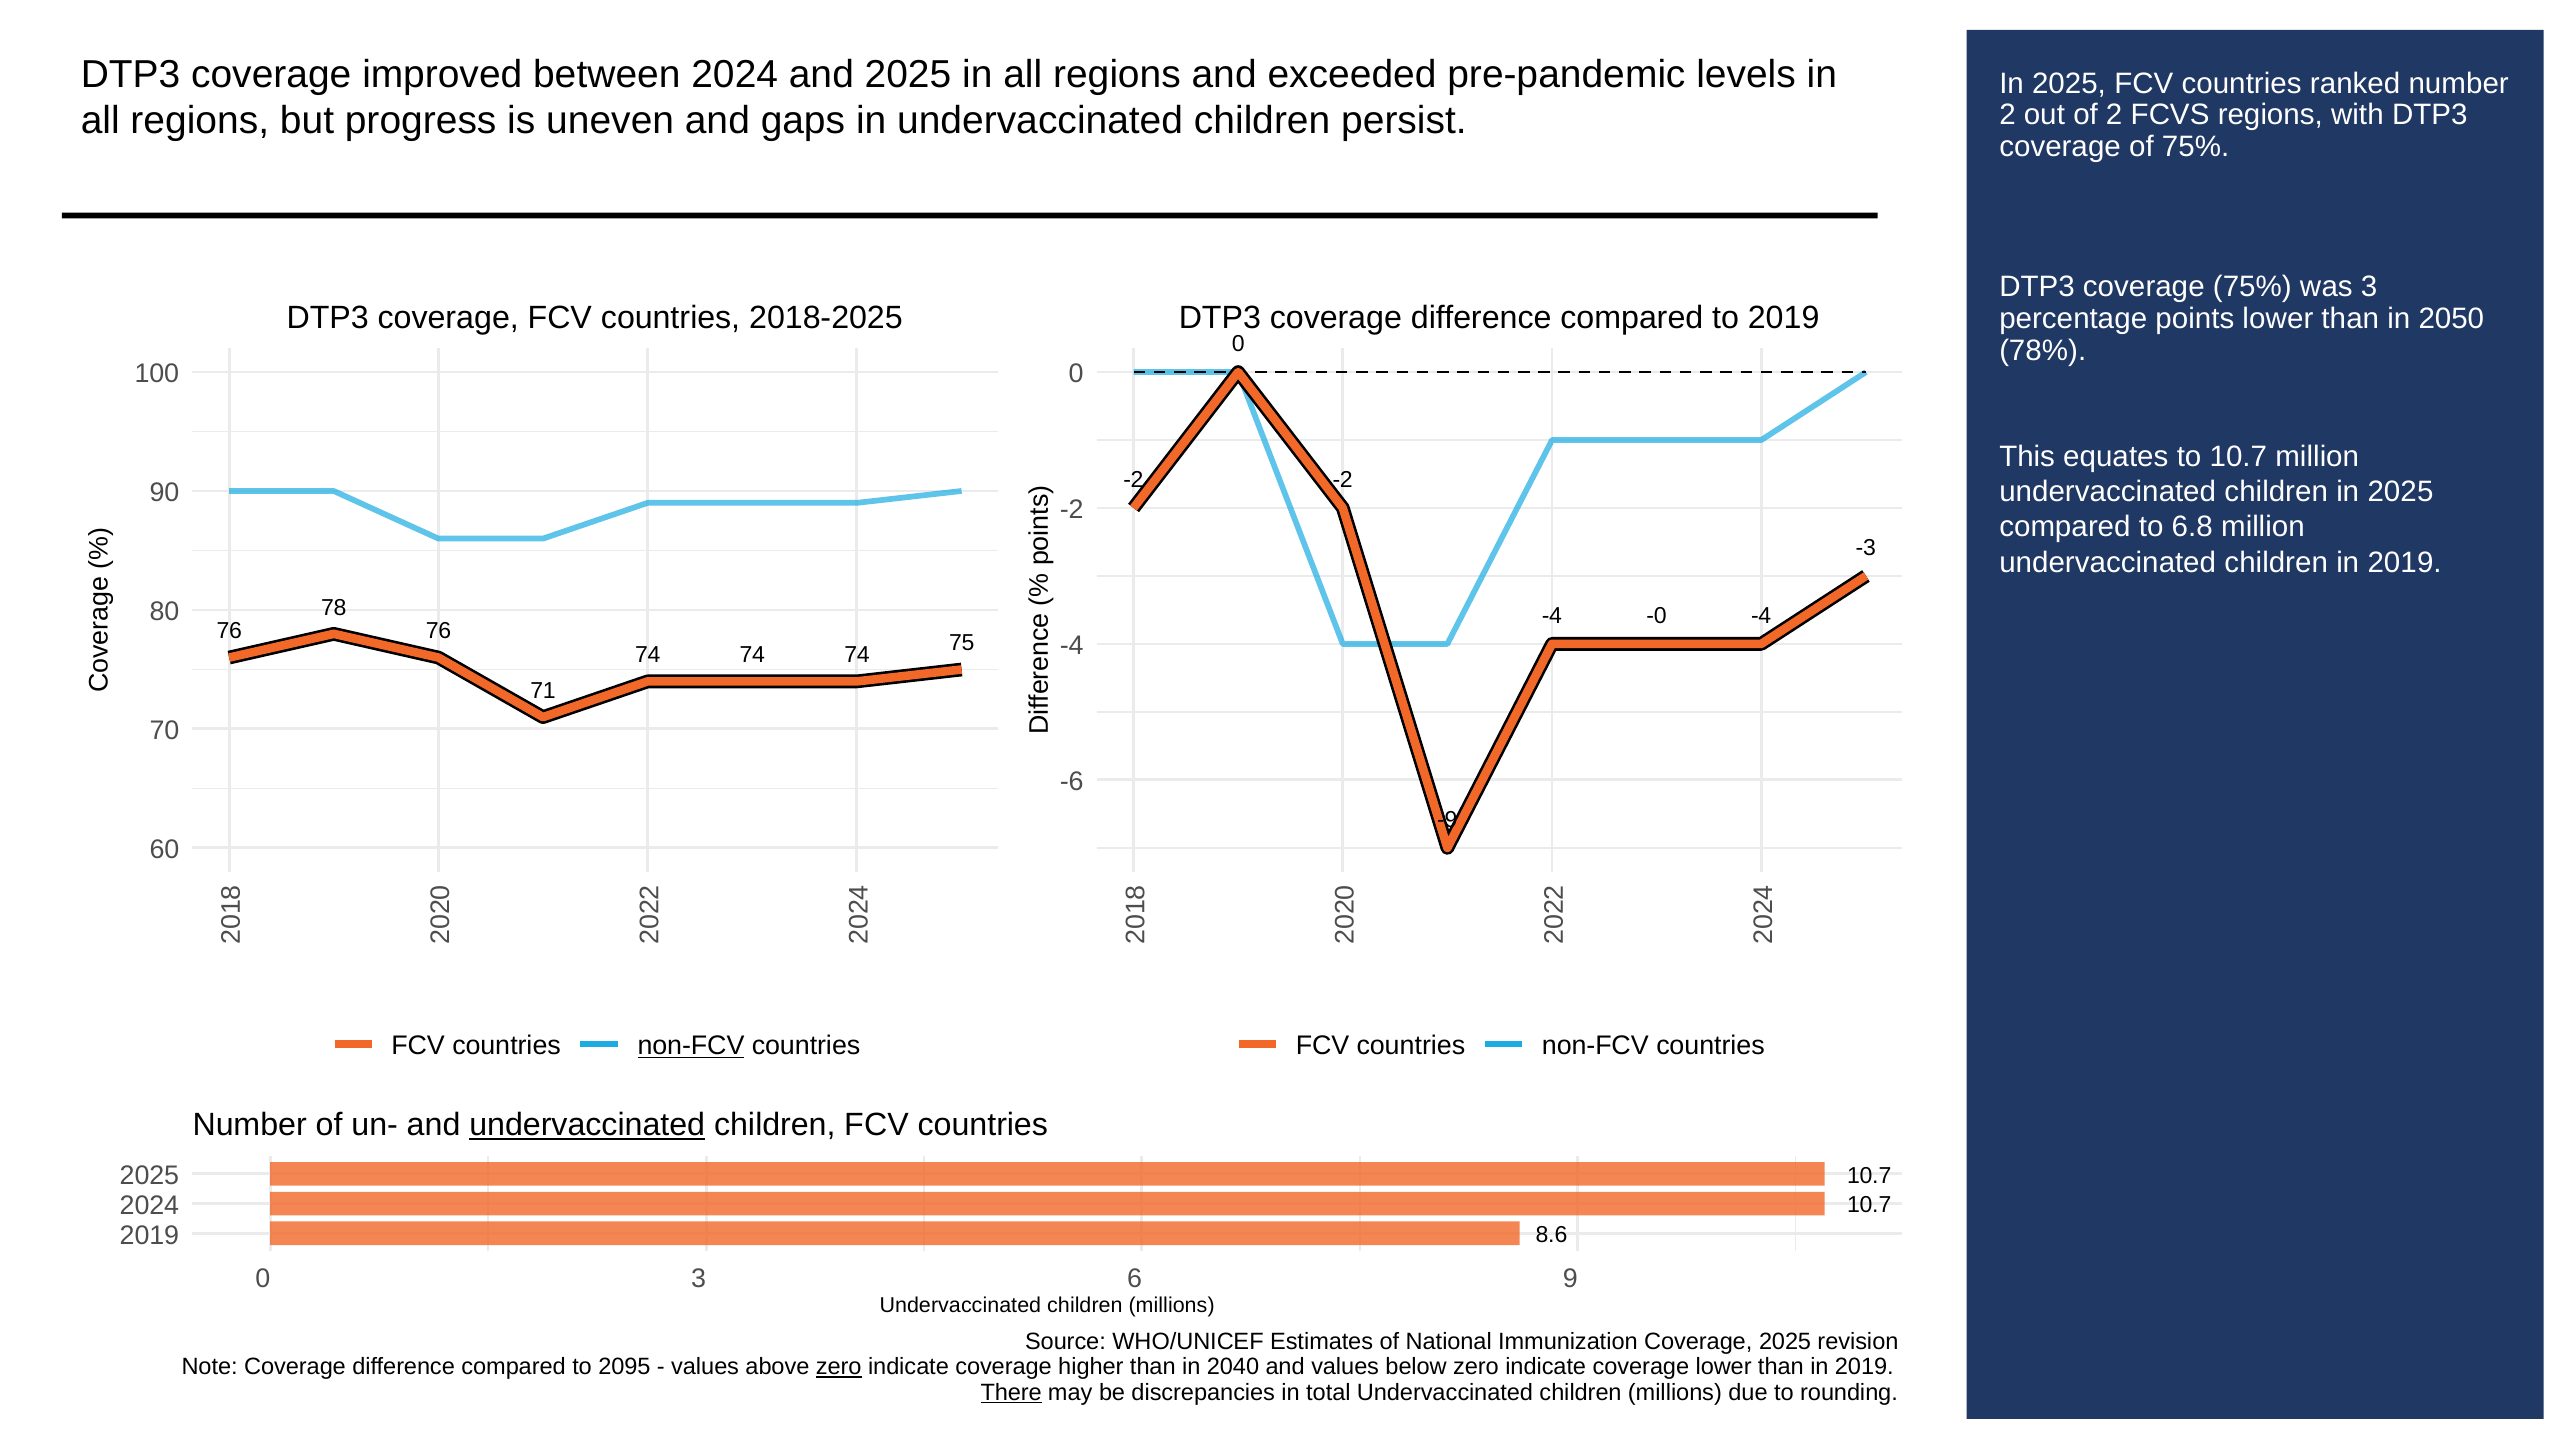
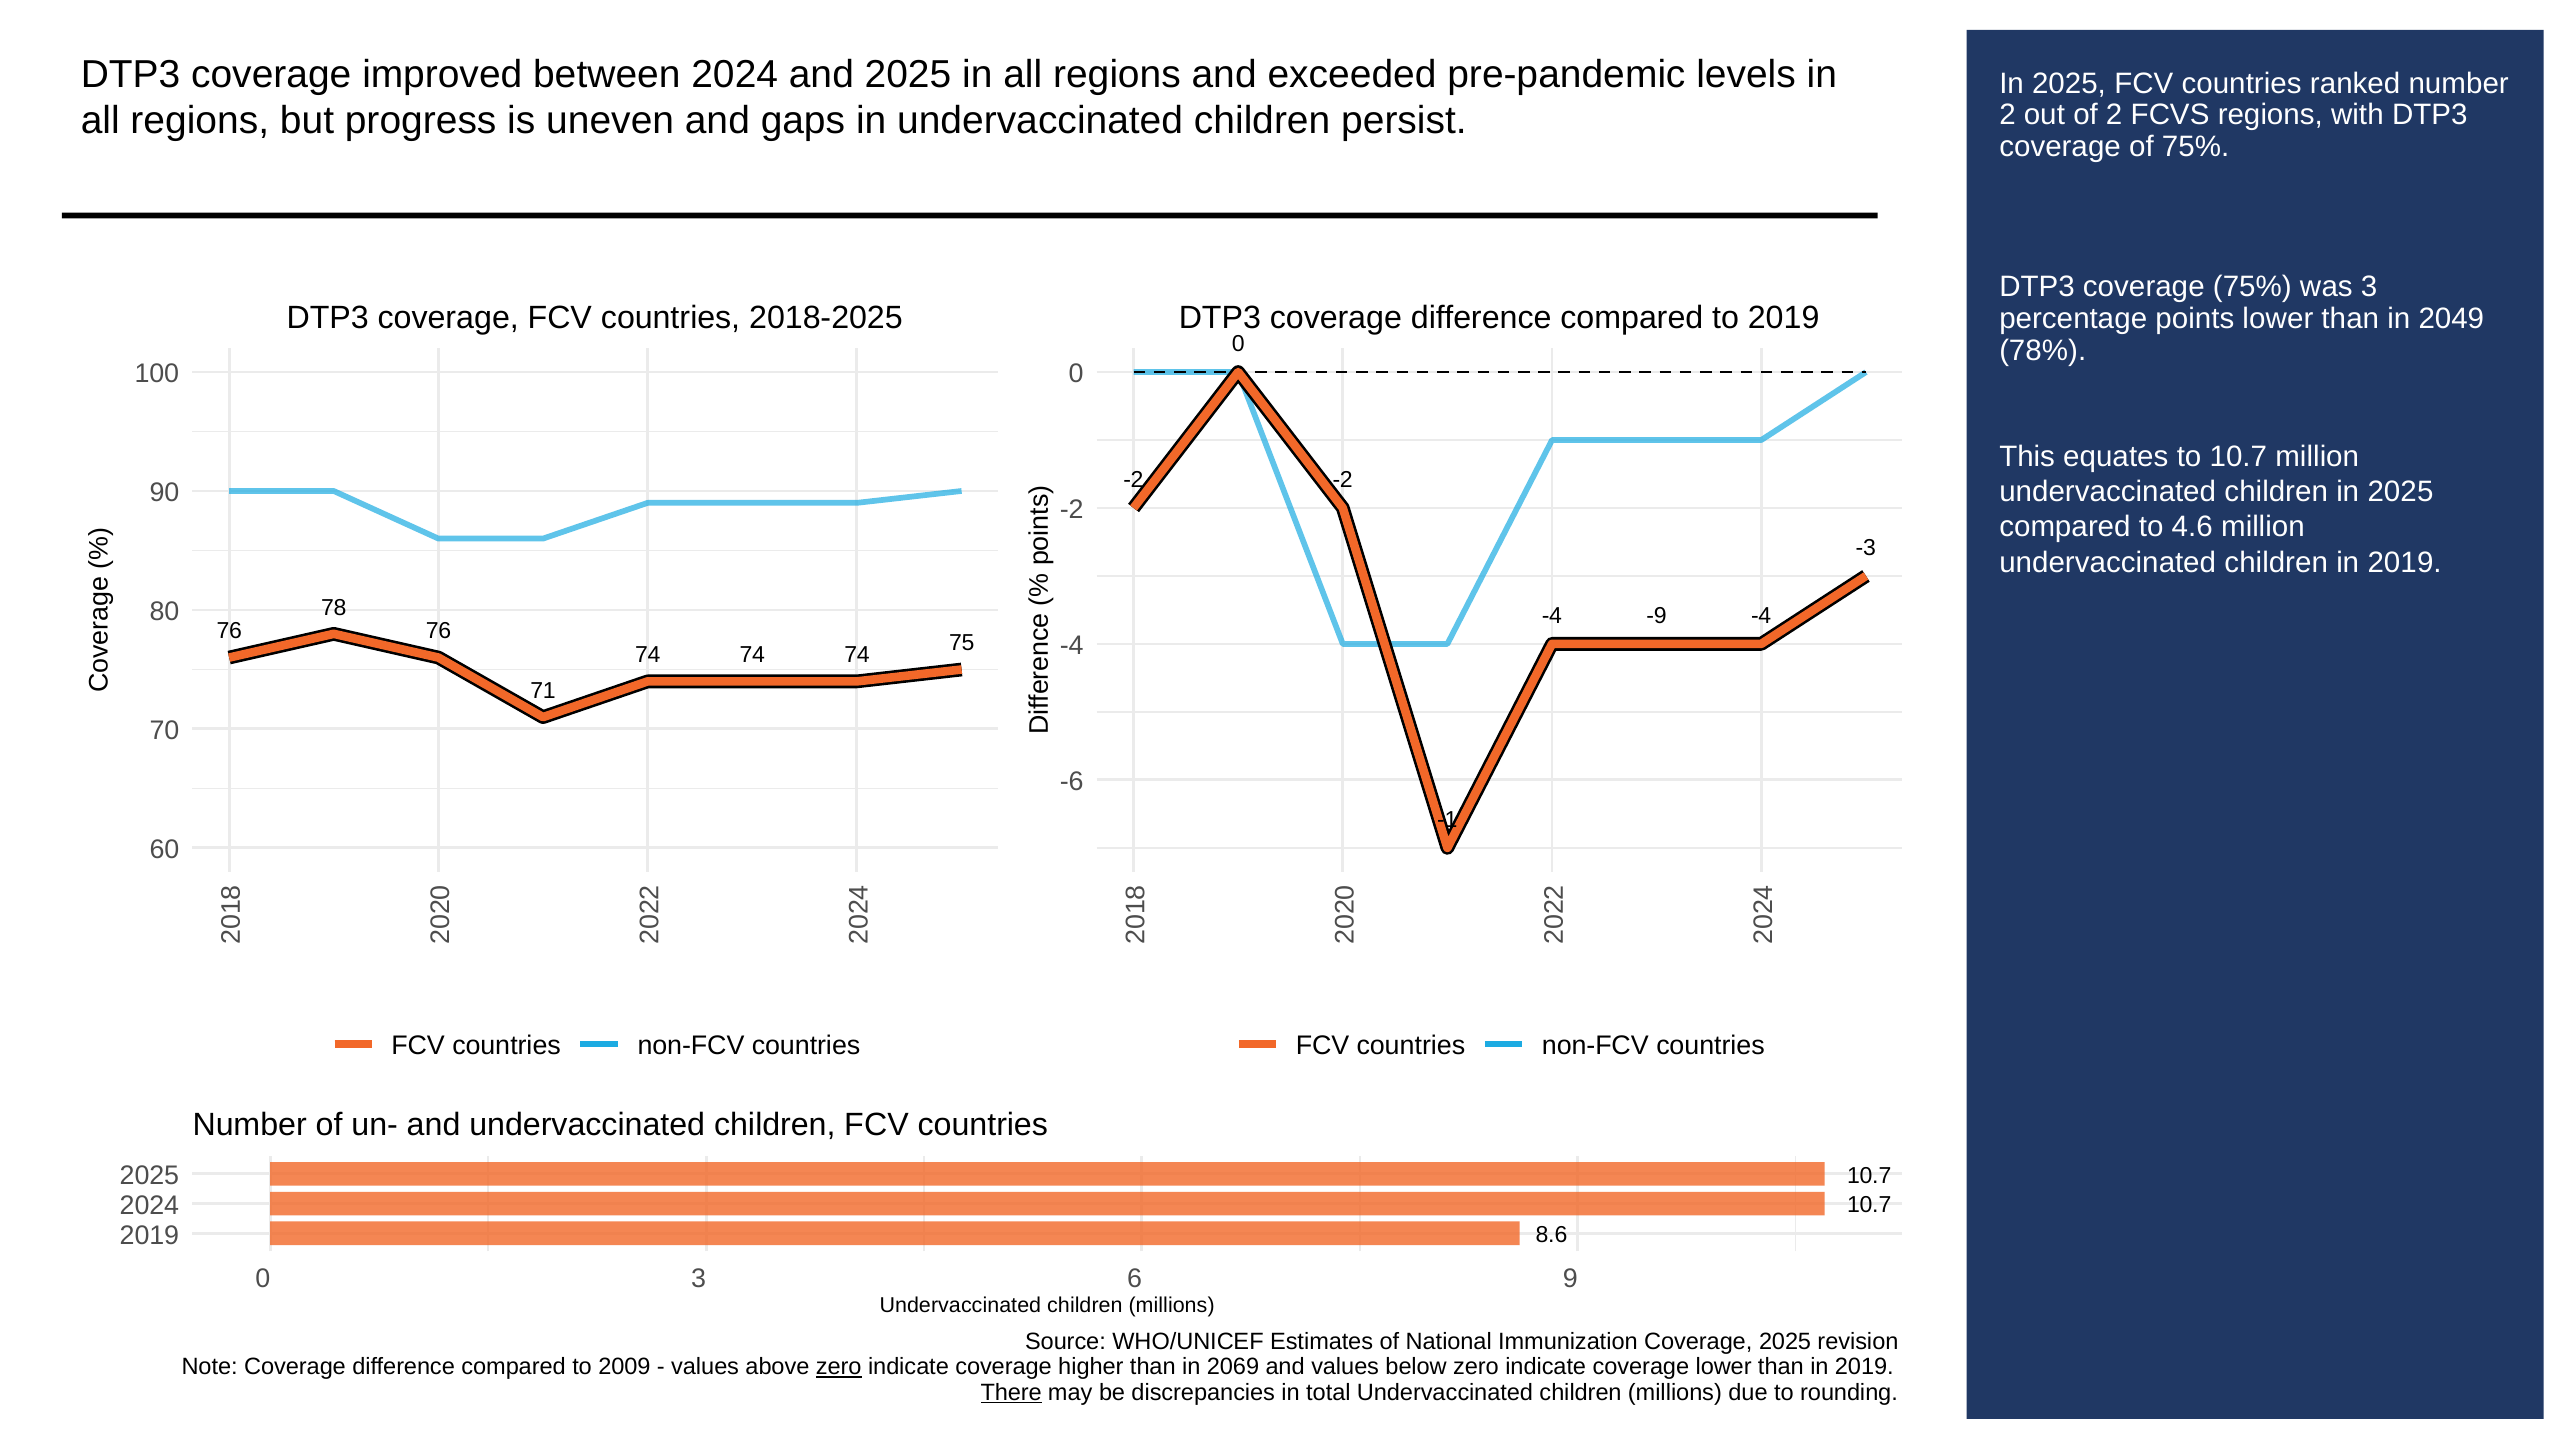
2050: 2050 -> 2049
6.8: 6.8 -> 4.6
-0: -0 -> -9
-9: -9 -> -1
non-FCV at (691, 1046) underline: present -> none
undervaccinated at (587, 1125) underline: present -> none
2095: 2095 -> 2009
2040: 2040 -> 2069
